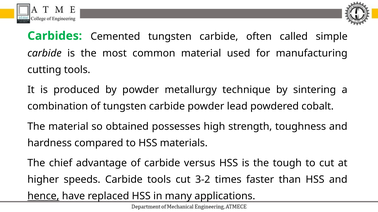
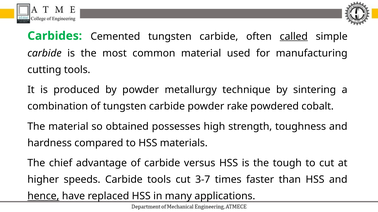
called underline: none -> present
lead: lead -> rake
3-2: 3-2 -> 3-7
